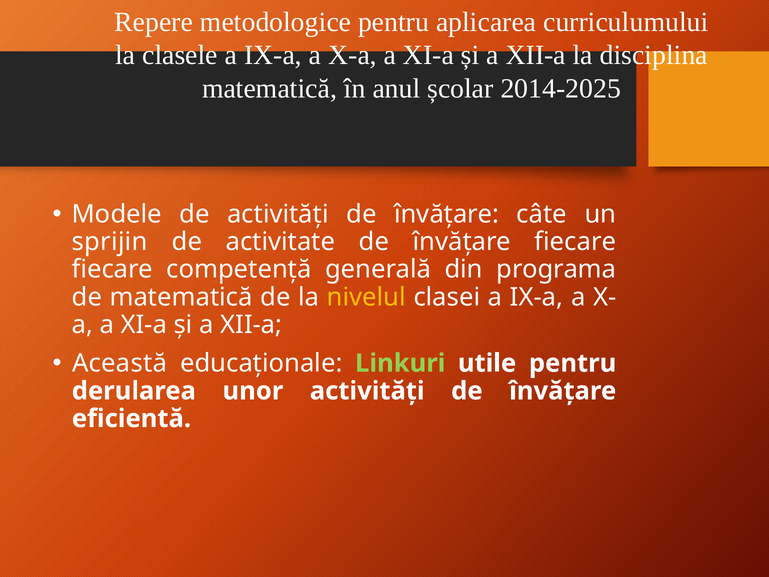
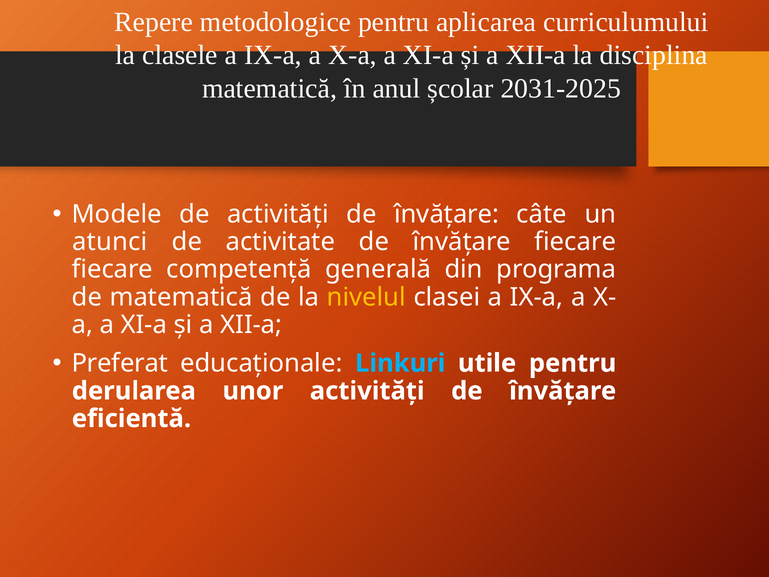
2014-2025: 2014-2025 -> 2031-2025
sprijin: sprijin -> atunci
Această: Această -> Preferat
Linkuri colour: light green -> light blue
